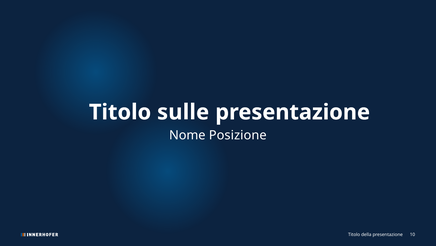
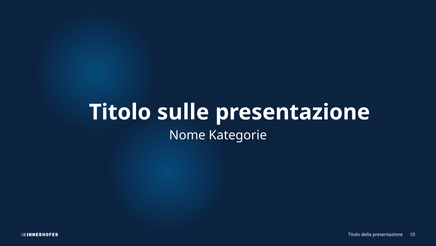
Posizione: Posizione -> Kategorie
